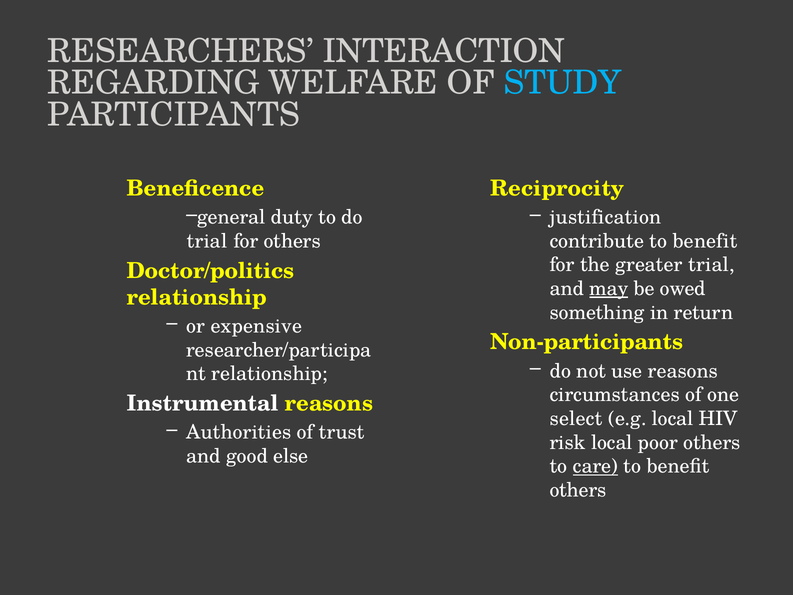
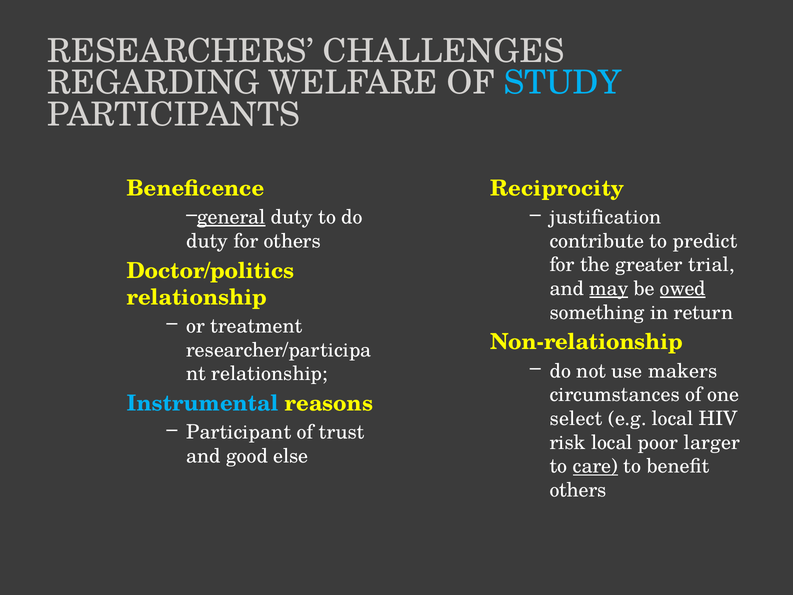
INTERACTION: INTERACTION -> CHALLENGES
general underline: none -> present
trial at (207, 241): trial -> duty
contribute to benefit: benefit -> predict
owed underline: none -> present
expensive: expensive -> treatment
Non-participants: Non-participants -> Non-relationship
use reasons: reasons -> makers
Instrumental colour: white -> light blue
Authorities: Authorities -> Participant
poor others: others -> larger
